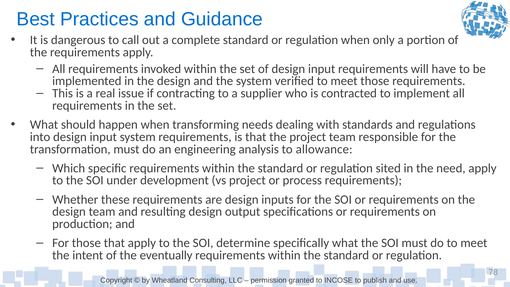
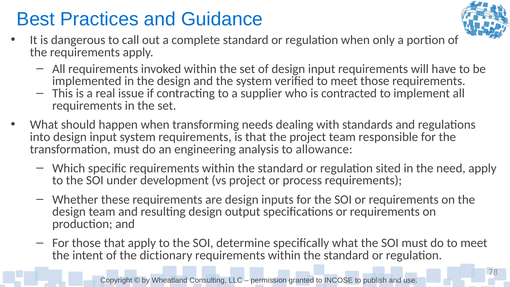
eventually: eventually -> dictionary
